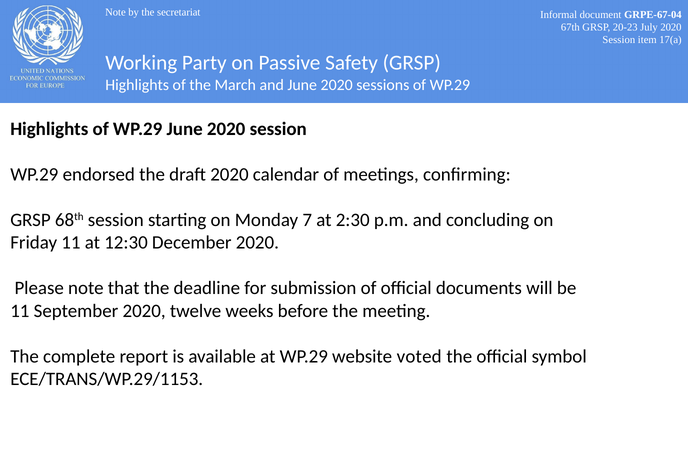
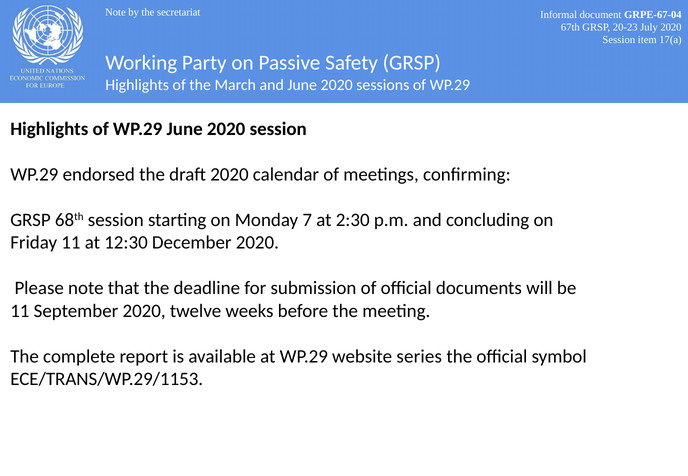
voted: voted -> series
